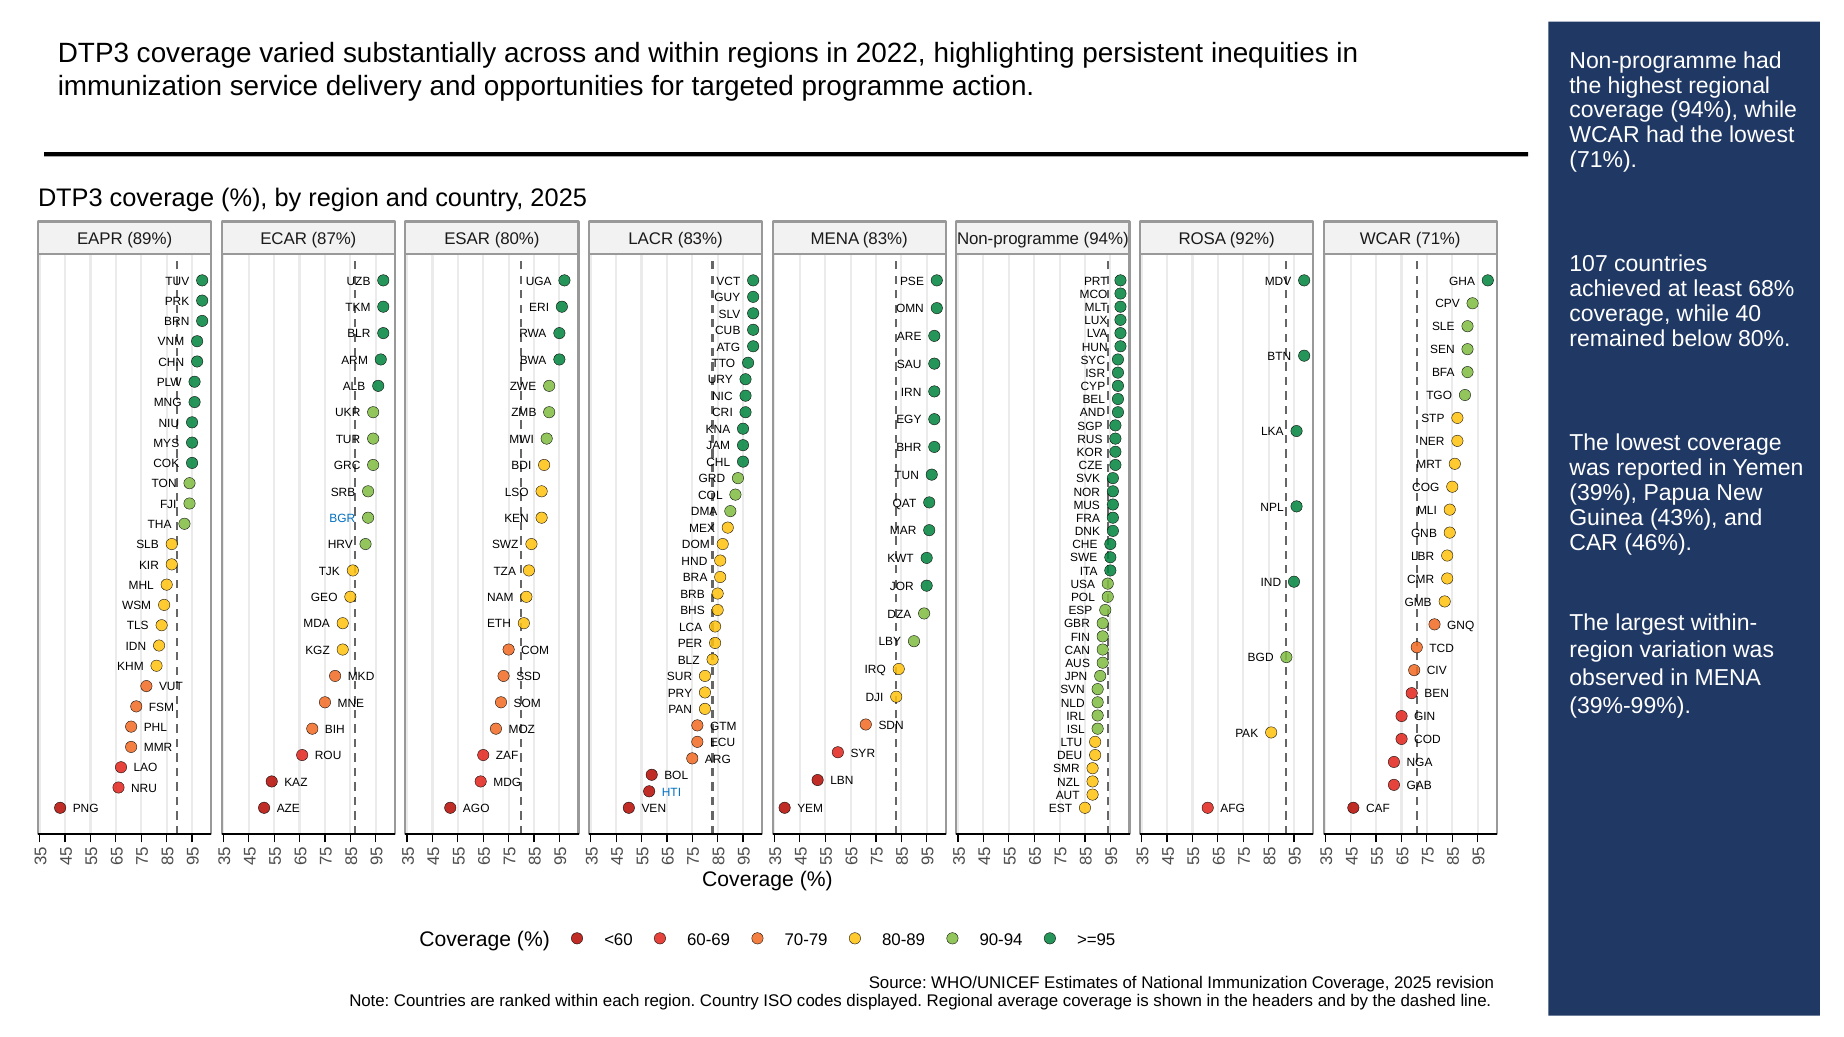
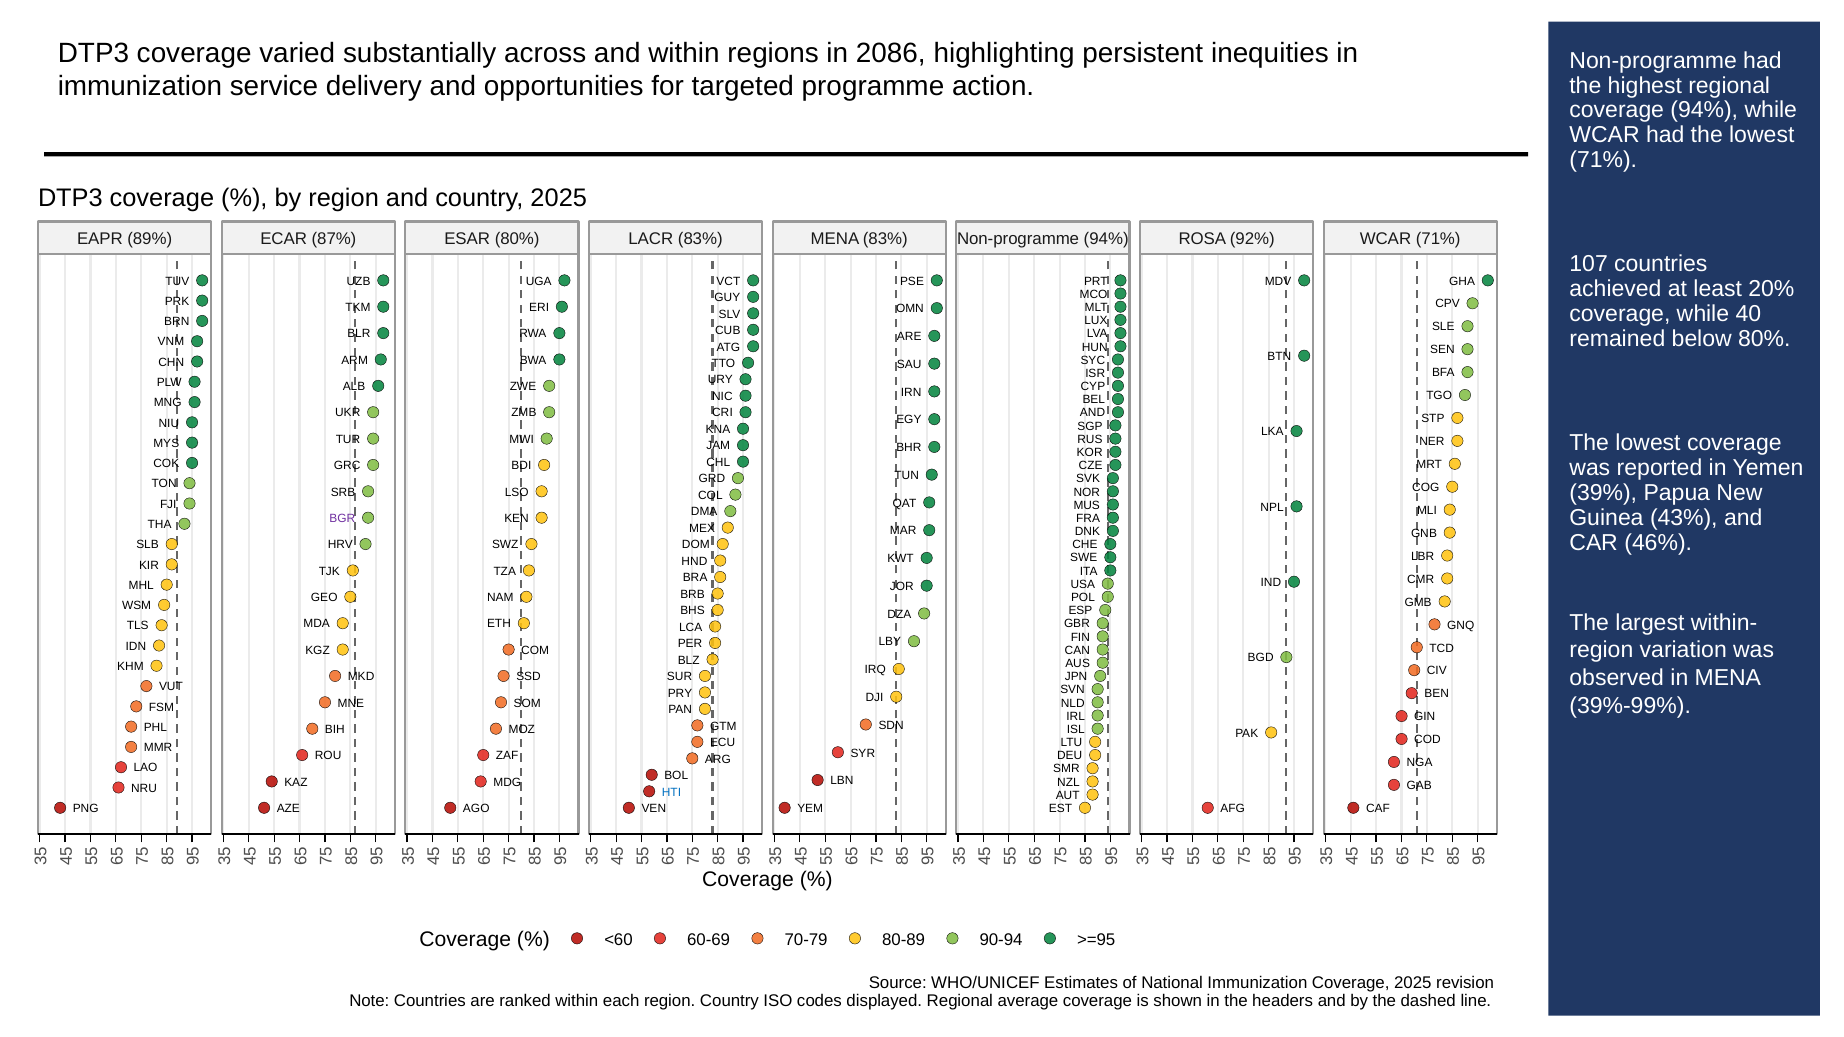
2022: 2022 -> 2086
68%: 68% -> 20%
BGR colour: blue -> purple
